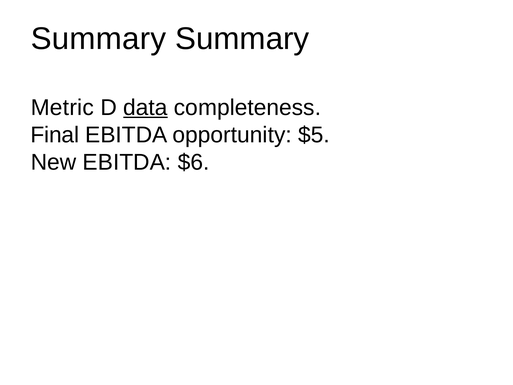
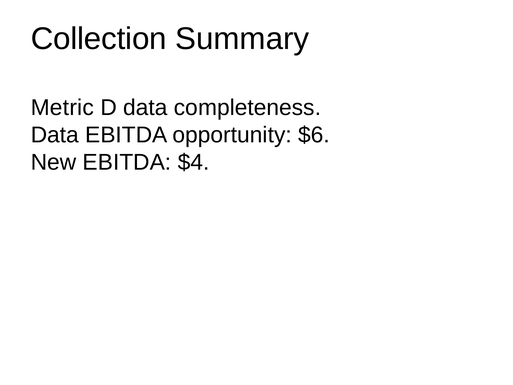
Summary at (99, 39): Summary -> Collection
data at (145, 108) underline: present -> none
Final at (55, 135): Final -> Data
$5: $5 -> $6
$6: $6 -> $4
